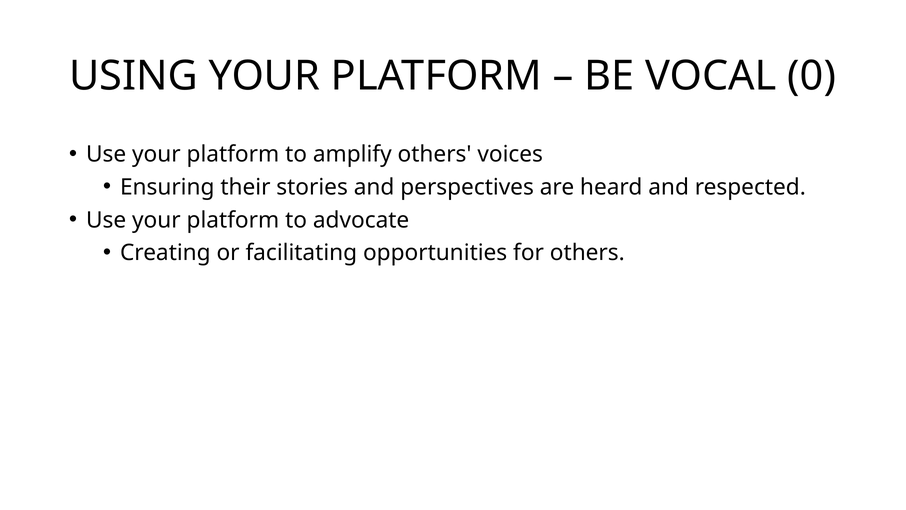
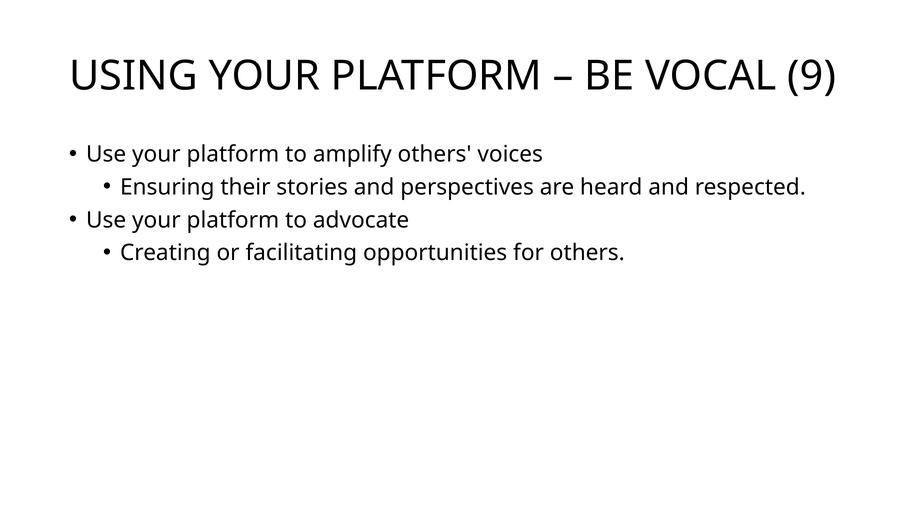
0: 0 -> 9
